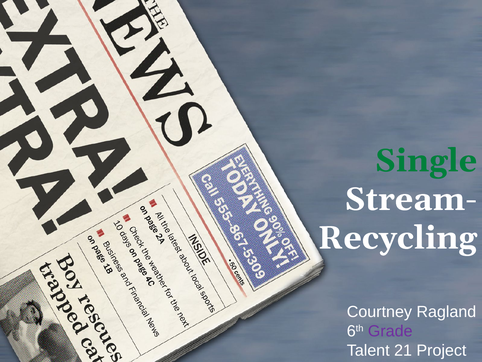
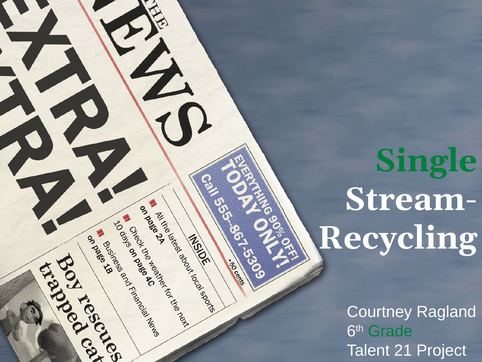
Grade colour: purple -> green
